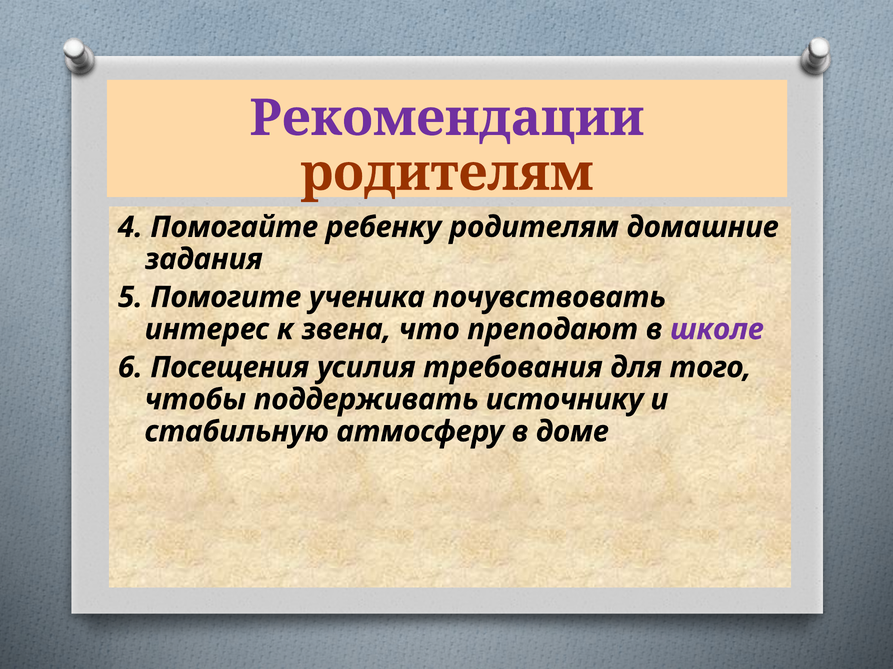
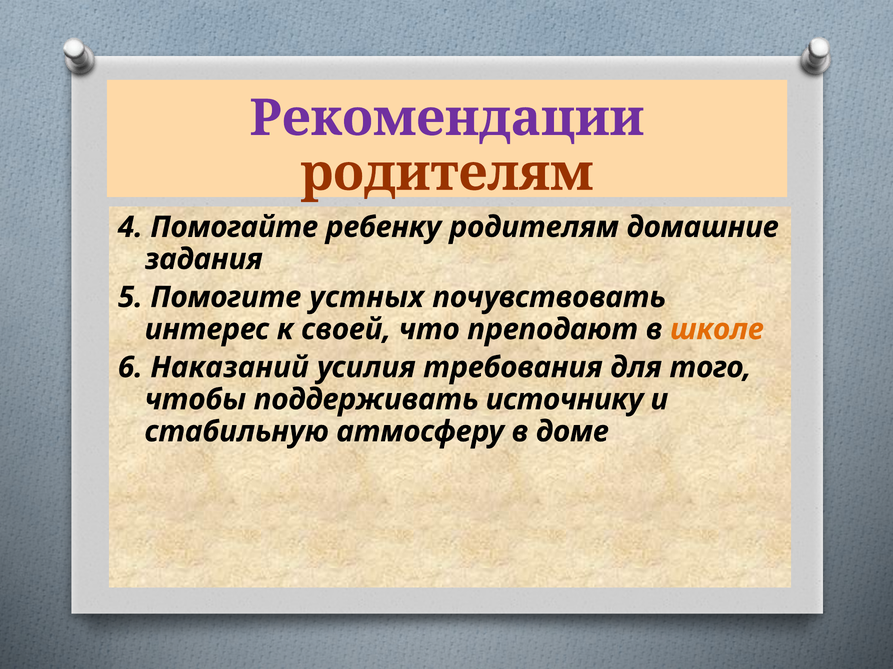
ученика: ученика -> устных
звена: звена -> своей
школе colour: purple -> orange
Посещения: Посещения -> Наказаний
